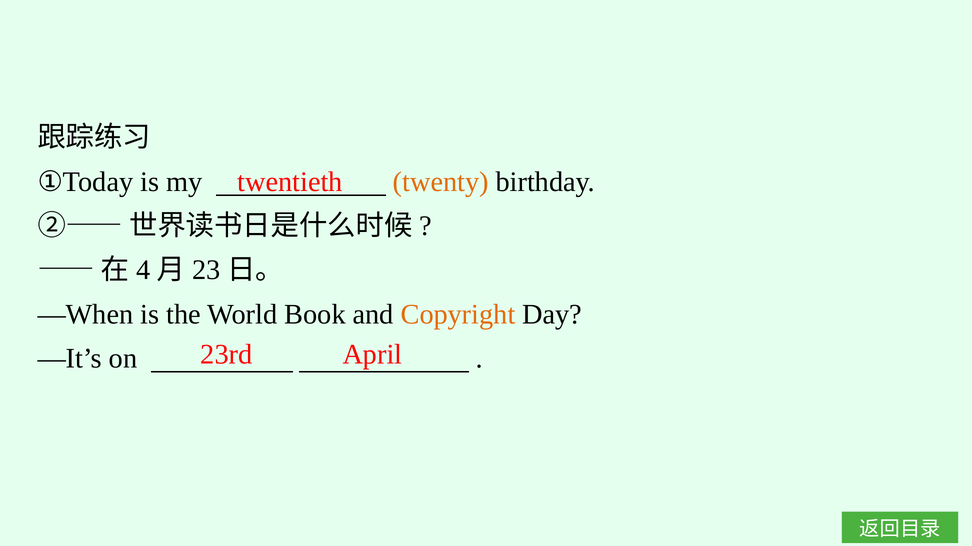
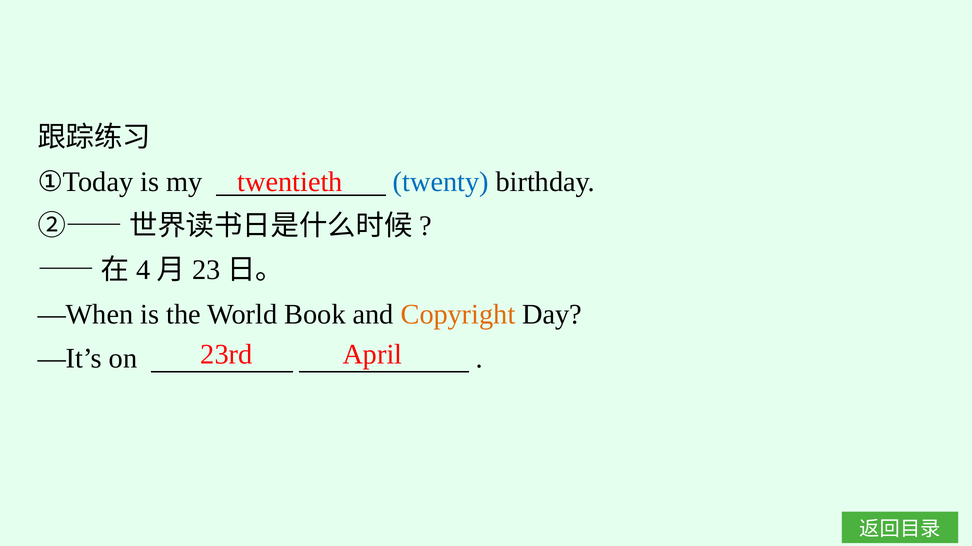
twenty colour: orange -> blue
